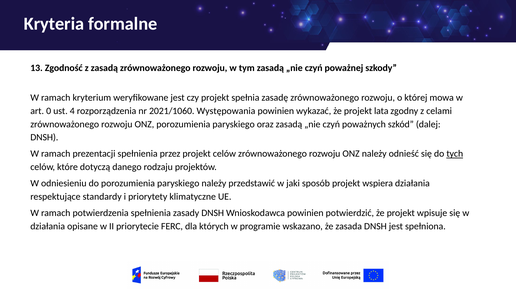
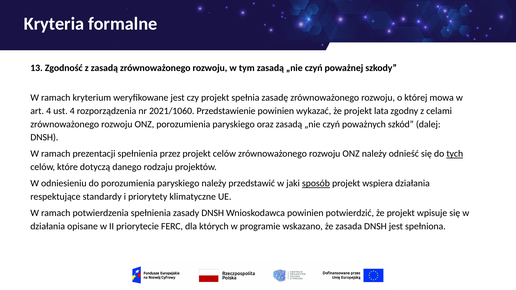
art 0: 0 -> 4
Występowania: Występowania -> Przedstawienie
sposób underline: none -> present
